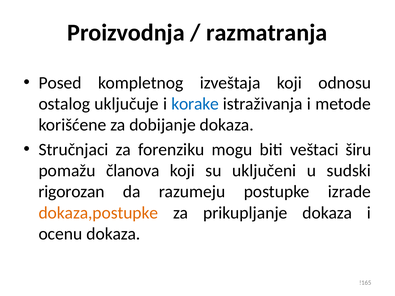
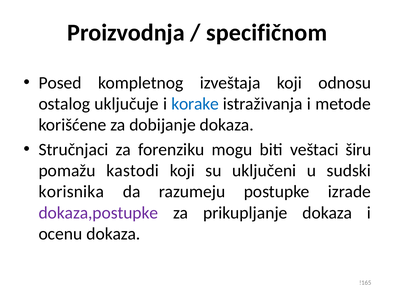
razmatranja: razmatranja -> specifičnom
članova: članova -> kastodi
rigorozan: rigorozan -> korisnika
dokaza,postupke colour: orange -> purple
